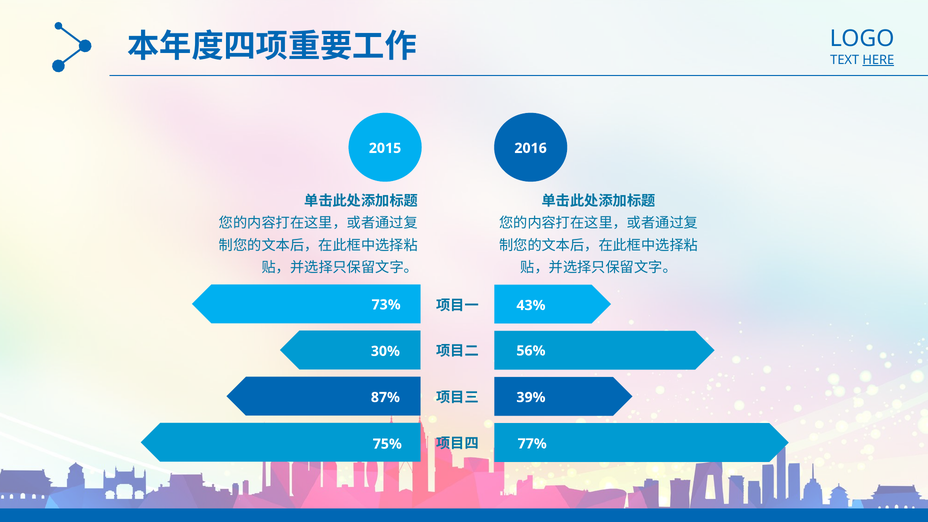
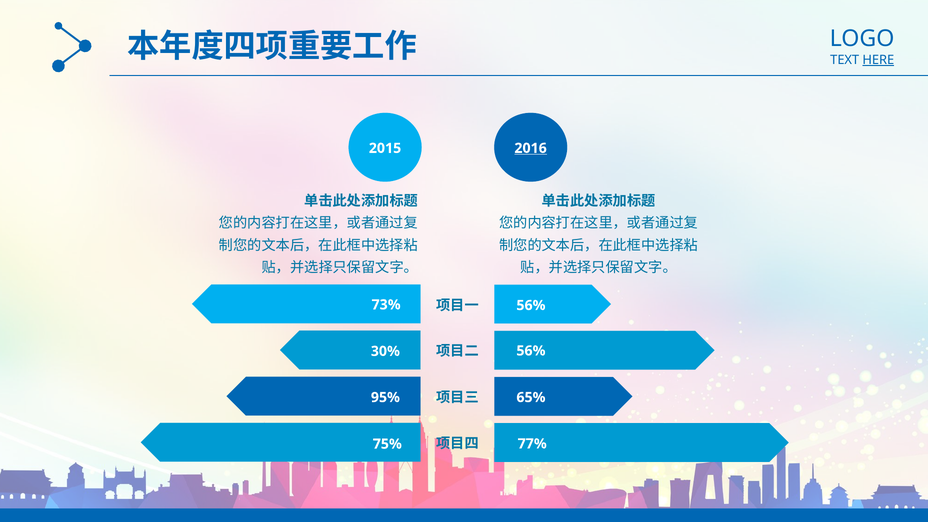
2016 underline: none -> present
43% at (531, 305): 43% -> 56%
87%: 87% -> 95%
39%: 39% -> 65%
